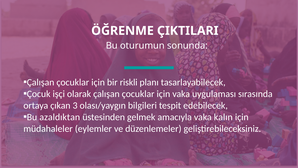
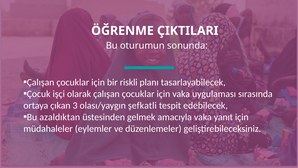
bilgileri: bilgileri -> şefkatli
kalın: kalın -> yanıt
